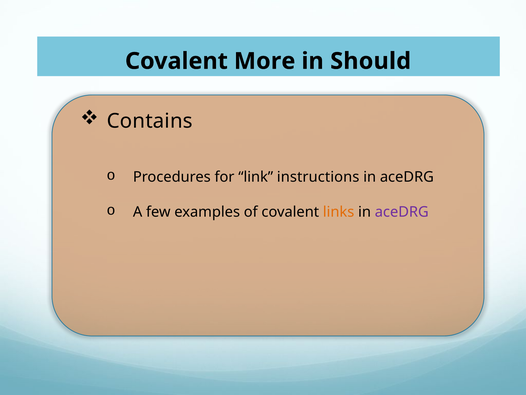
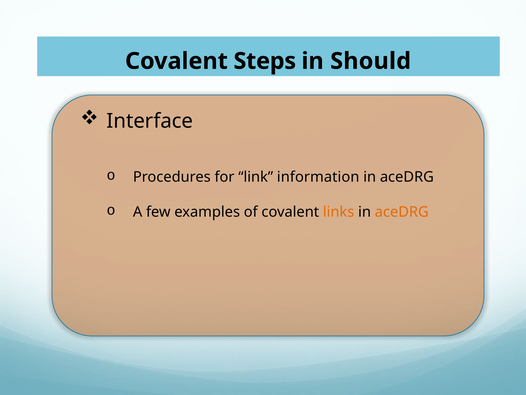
More: More -> Steps
Contains: Contains -> Interface
instructions: instructions -> information
aceDRG at (402, 212) colour: purple -> orange
